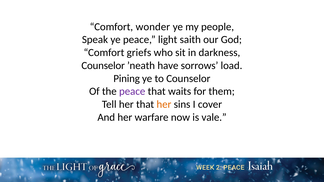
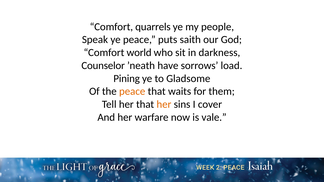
wonder: wonder -> quarrels
light: light -> puts
griefs: griefs -> world
to Counselor: Counselor -> Gladsome
peace at (132, 92) colour: purple -> orange
